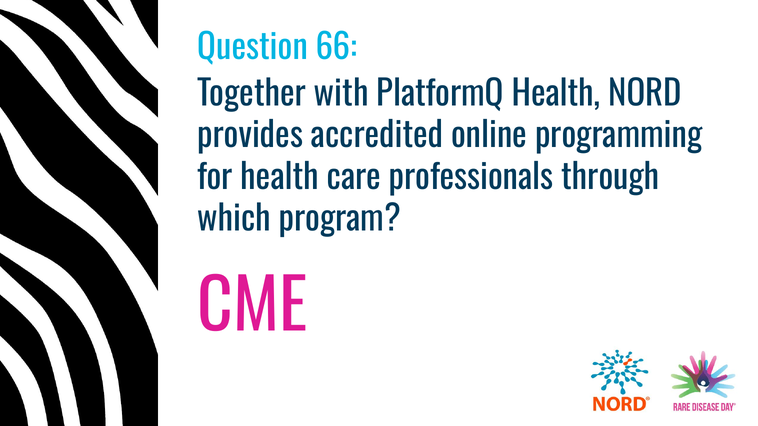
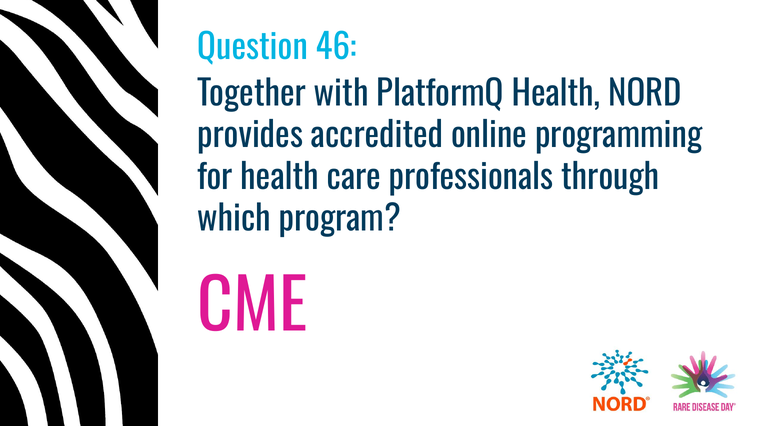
66: 66 -> 46
